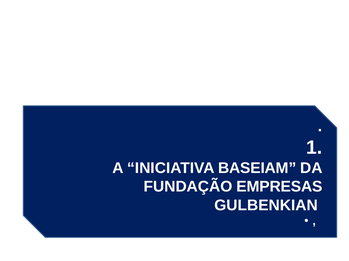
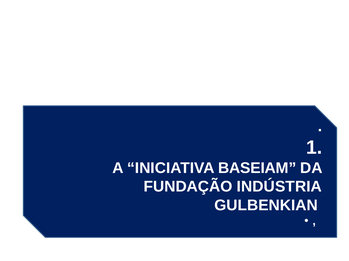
EMPRESAS: EMPRESAS -> INDÚSTRIA
